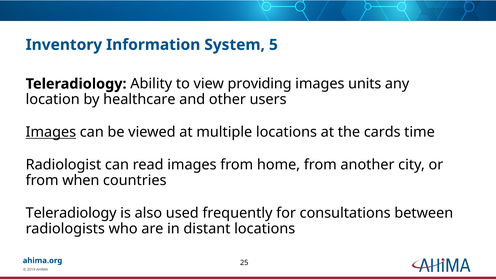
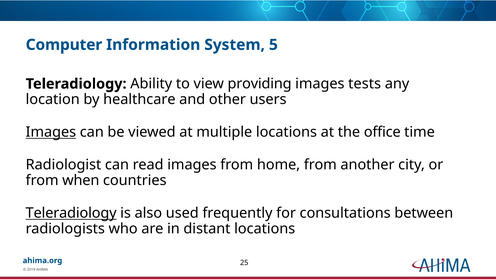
Inventory: Inventory -> Computer
units: units -> tests
cards: cards -> office
Teleradiology at (71, 213) underline: none -> present
